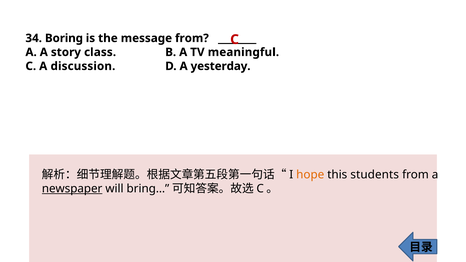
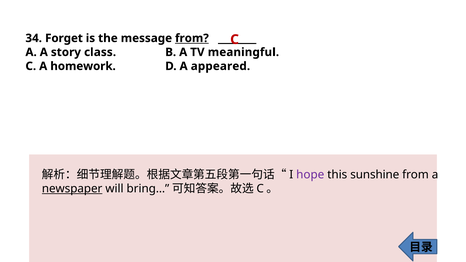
Boring: Boring -> Forget
from at (192, 38) underline: none -> present
discussion: discussion -> homework
yesterday: yesterday -> appeared
hope colour: orange -> purple
students: students -> sunshine
